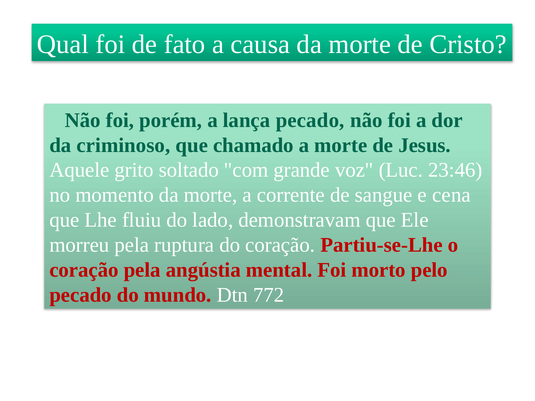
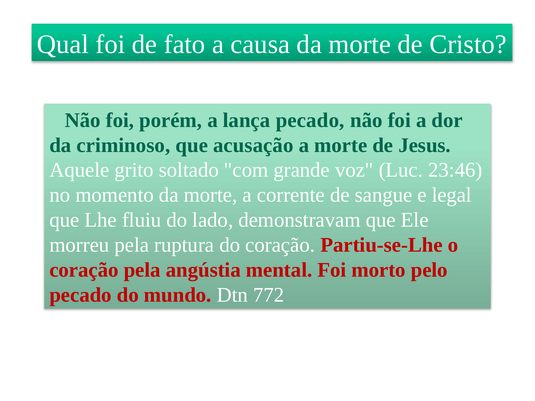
chamado: chamado -> acusação
cena: cena -> legal
